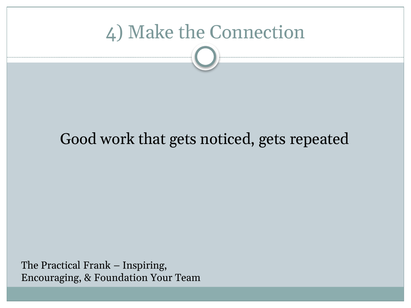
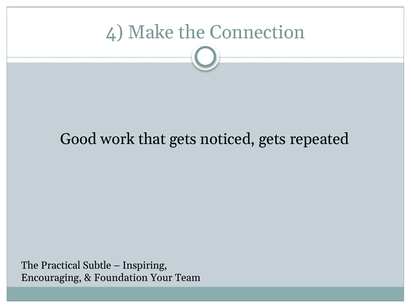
Frank: Frank -> Subtle
